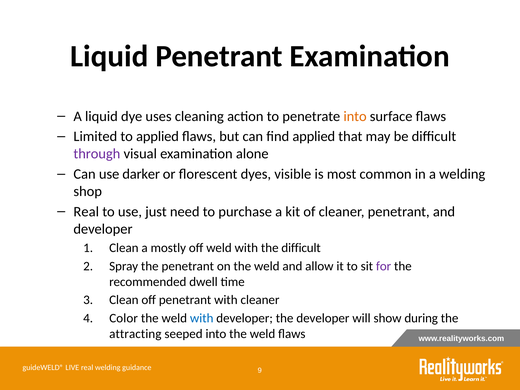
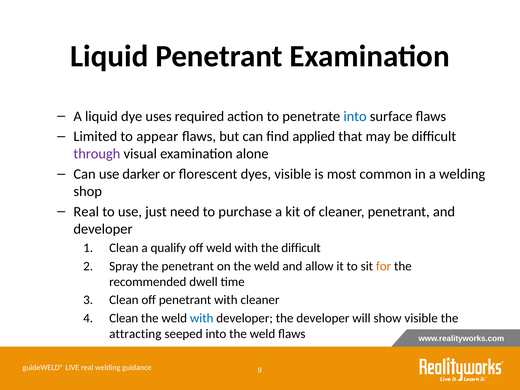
cleaning: cleaning -> required
into at (355, 116) colour: orange -> blue
to applied: applied -> appear
mostly: mostly -> qualify
for colour: purple -> orange
Color at (124, 318): Color -> Clean
show during: during -> visible
